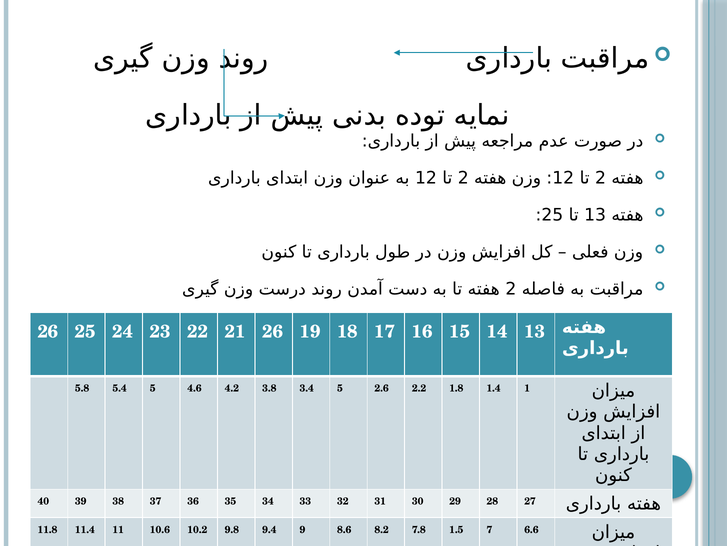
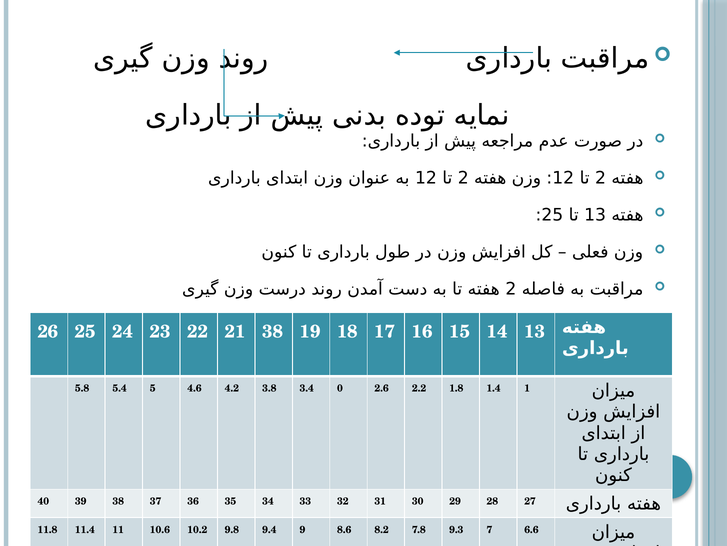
21 26: 26 -> 38
3.4 5: 5 -> 0
1.5: 1.5 -> 9.3
